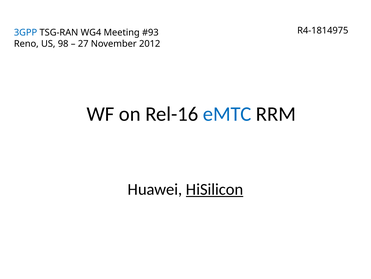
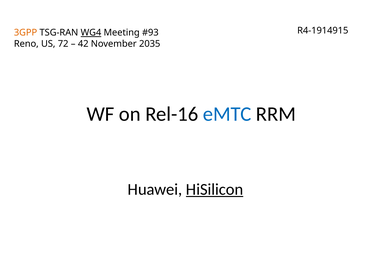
R4-1814975: R4-1814975 -> R4-1914915
3GPP colour: blue -> orange
WG4 underline: none -> present
98: 98 -> 72
27: 27 -> 42
2012: 2012 -> 2035
